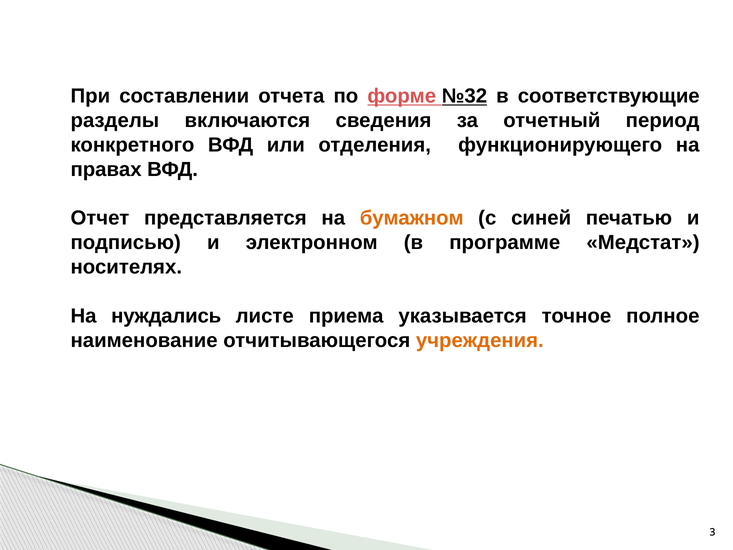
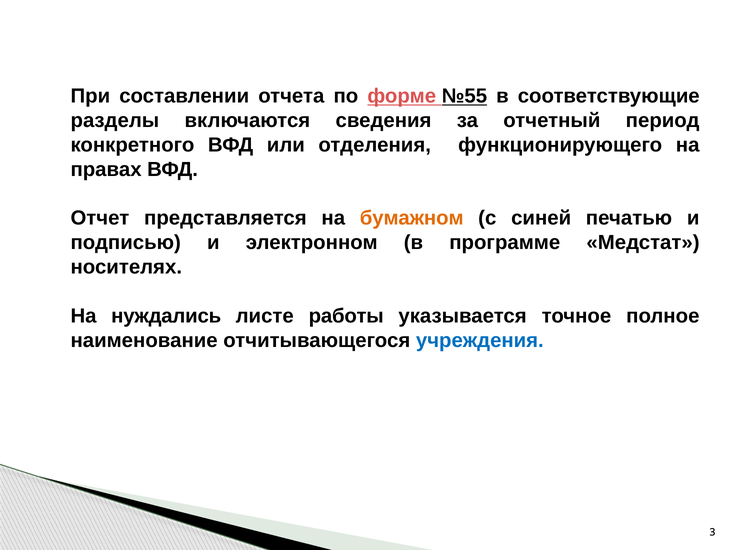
№32: №32 -> №55
приема: приема -> работы
учреждения colour: orange -> blue
